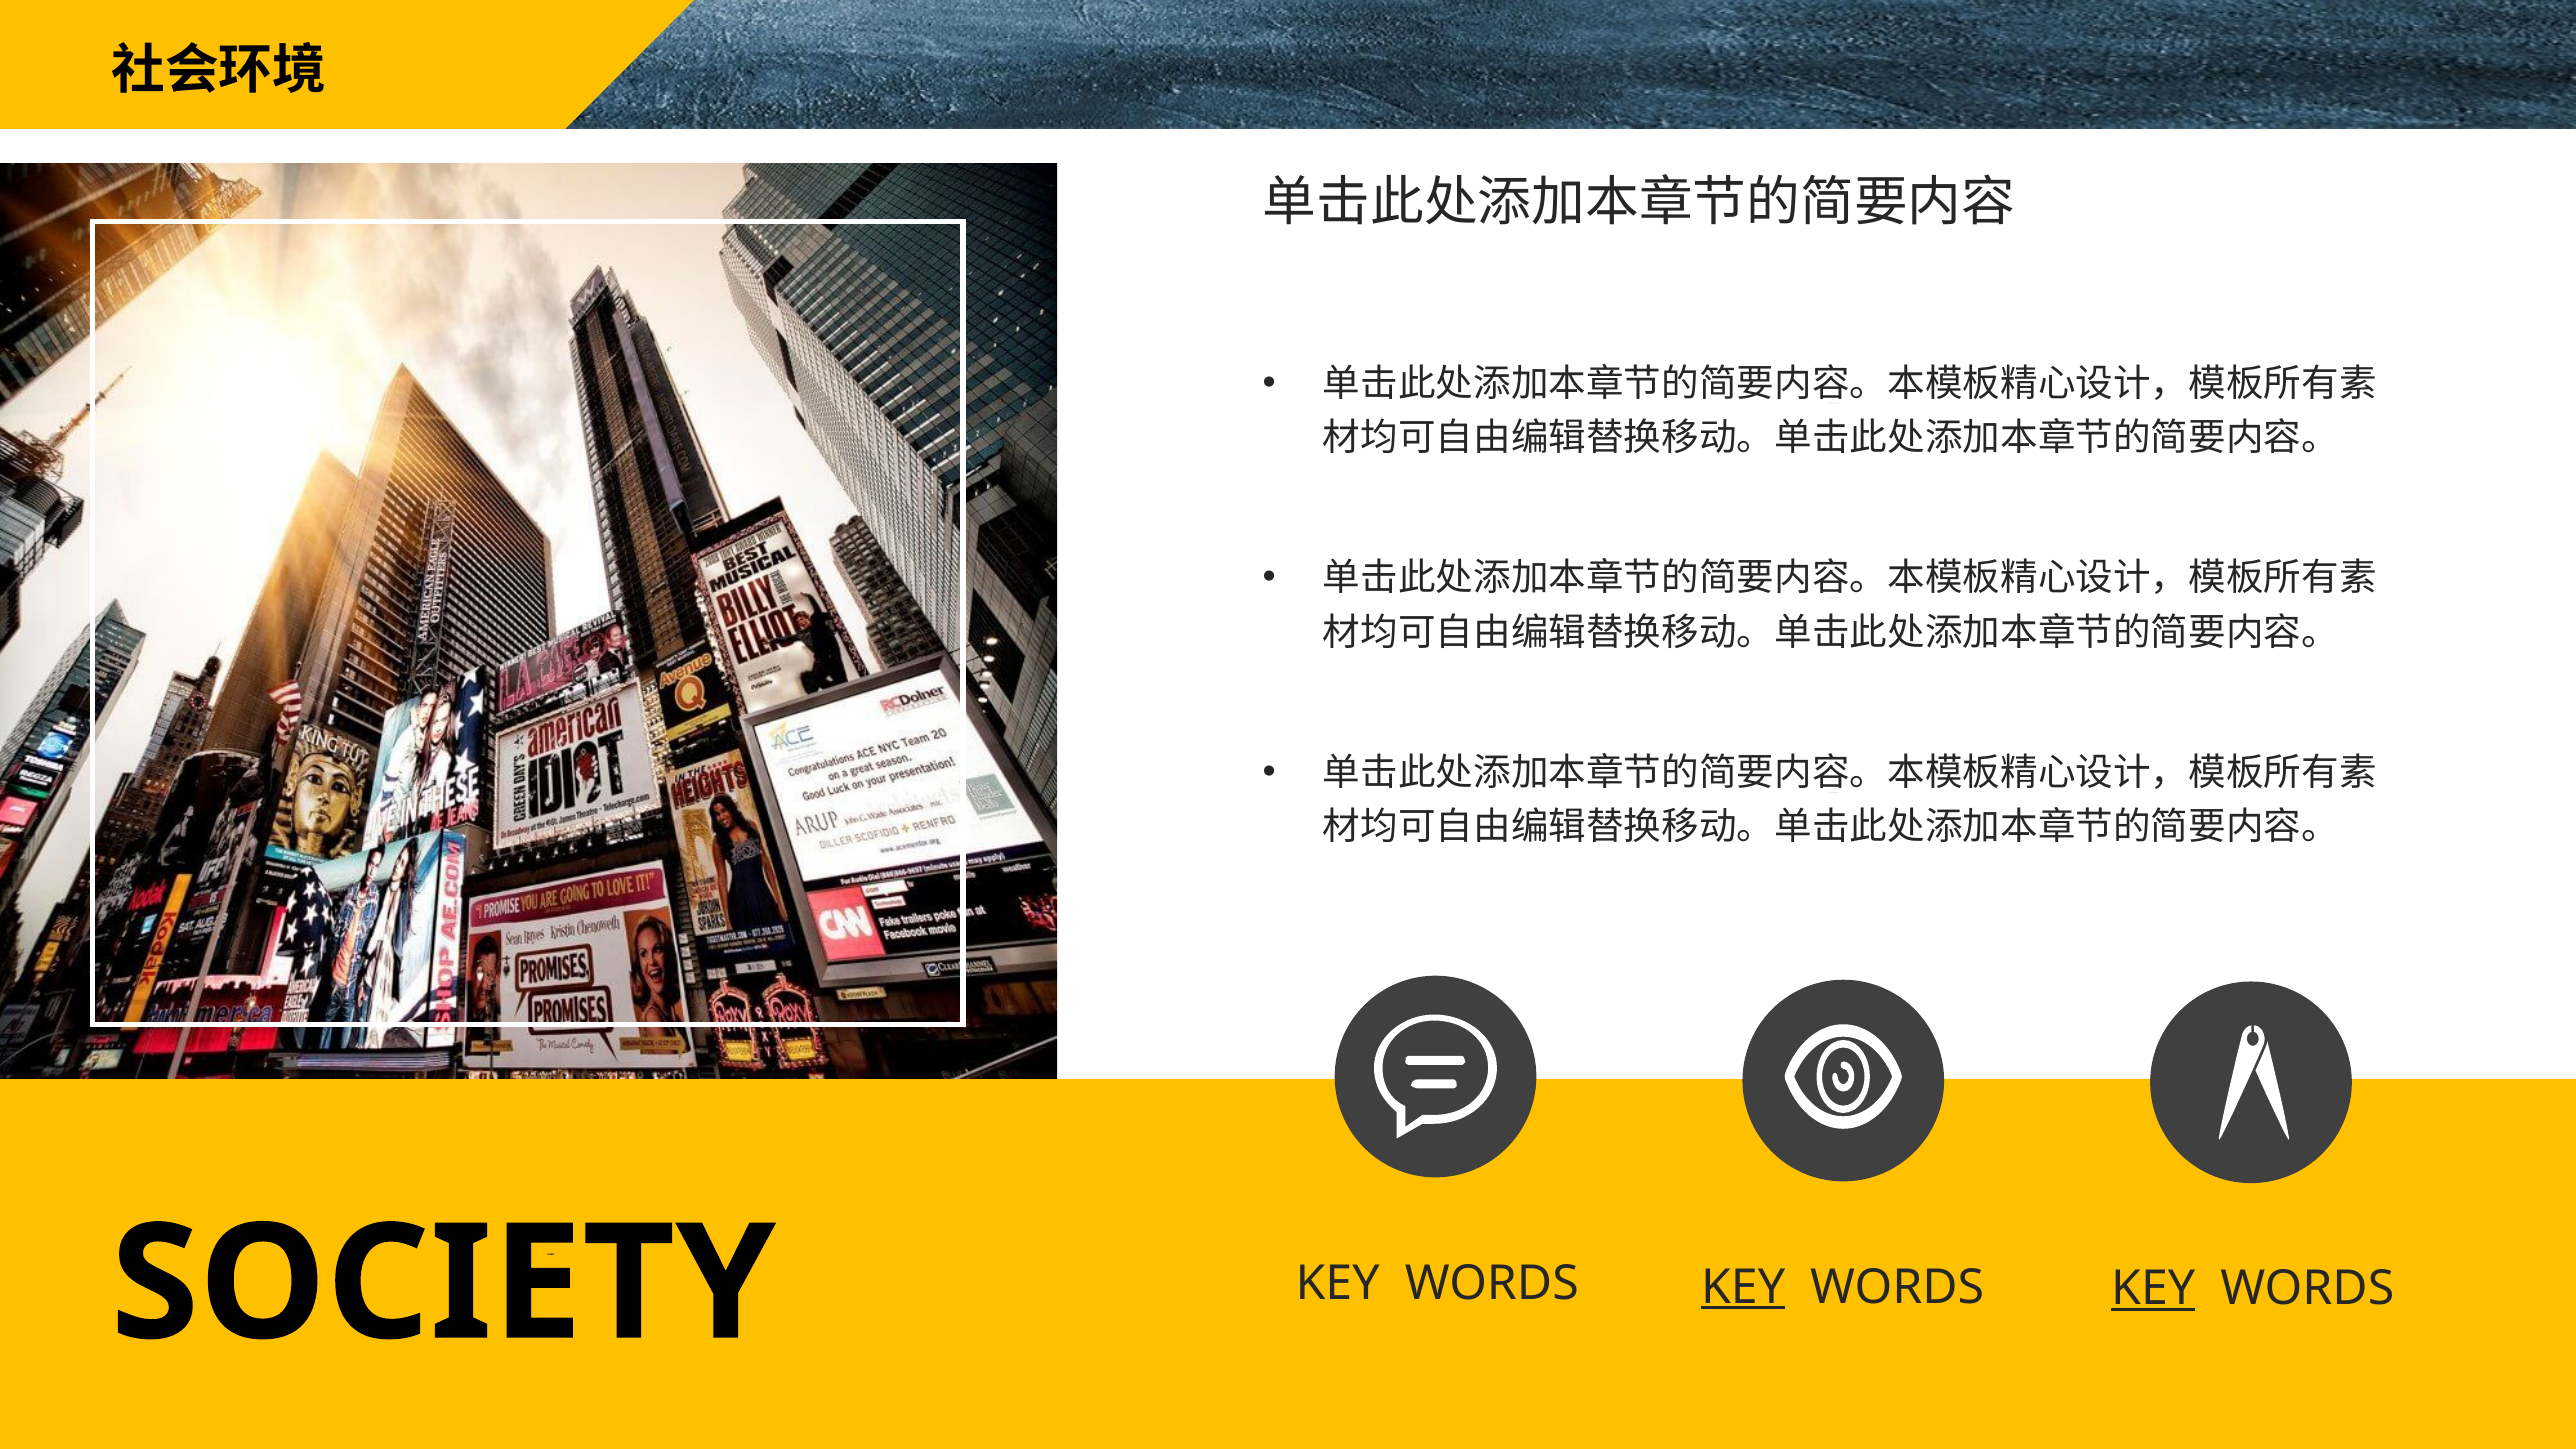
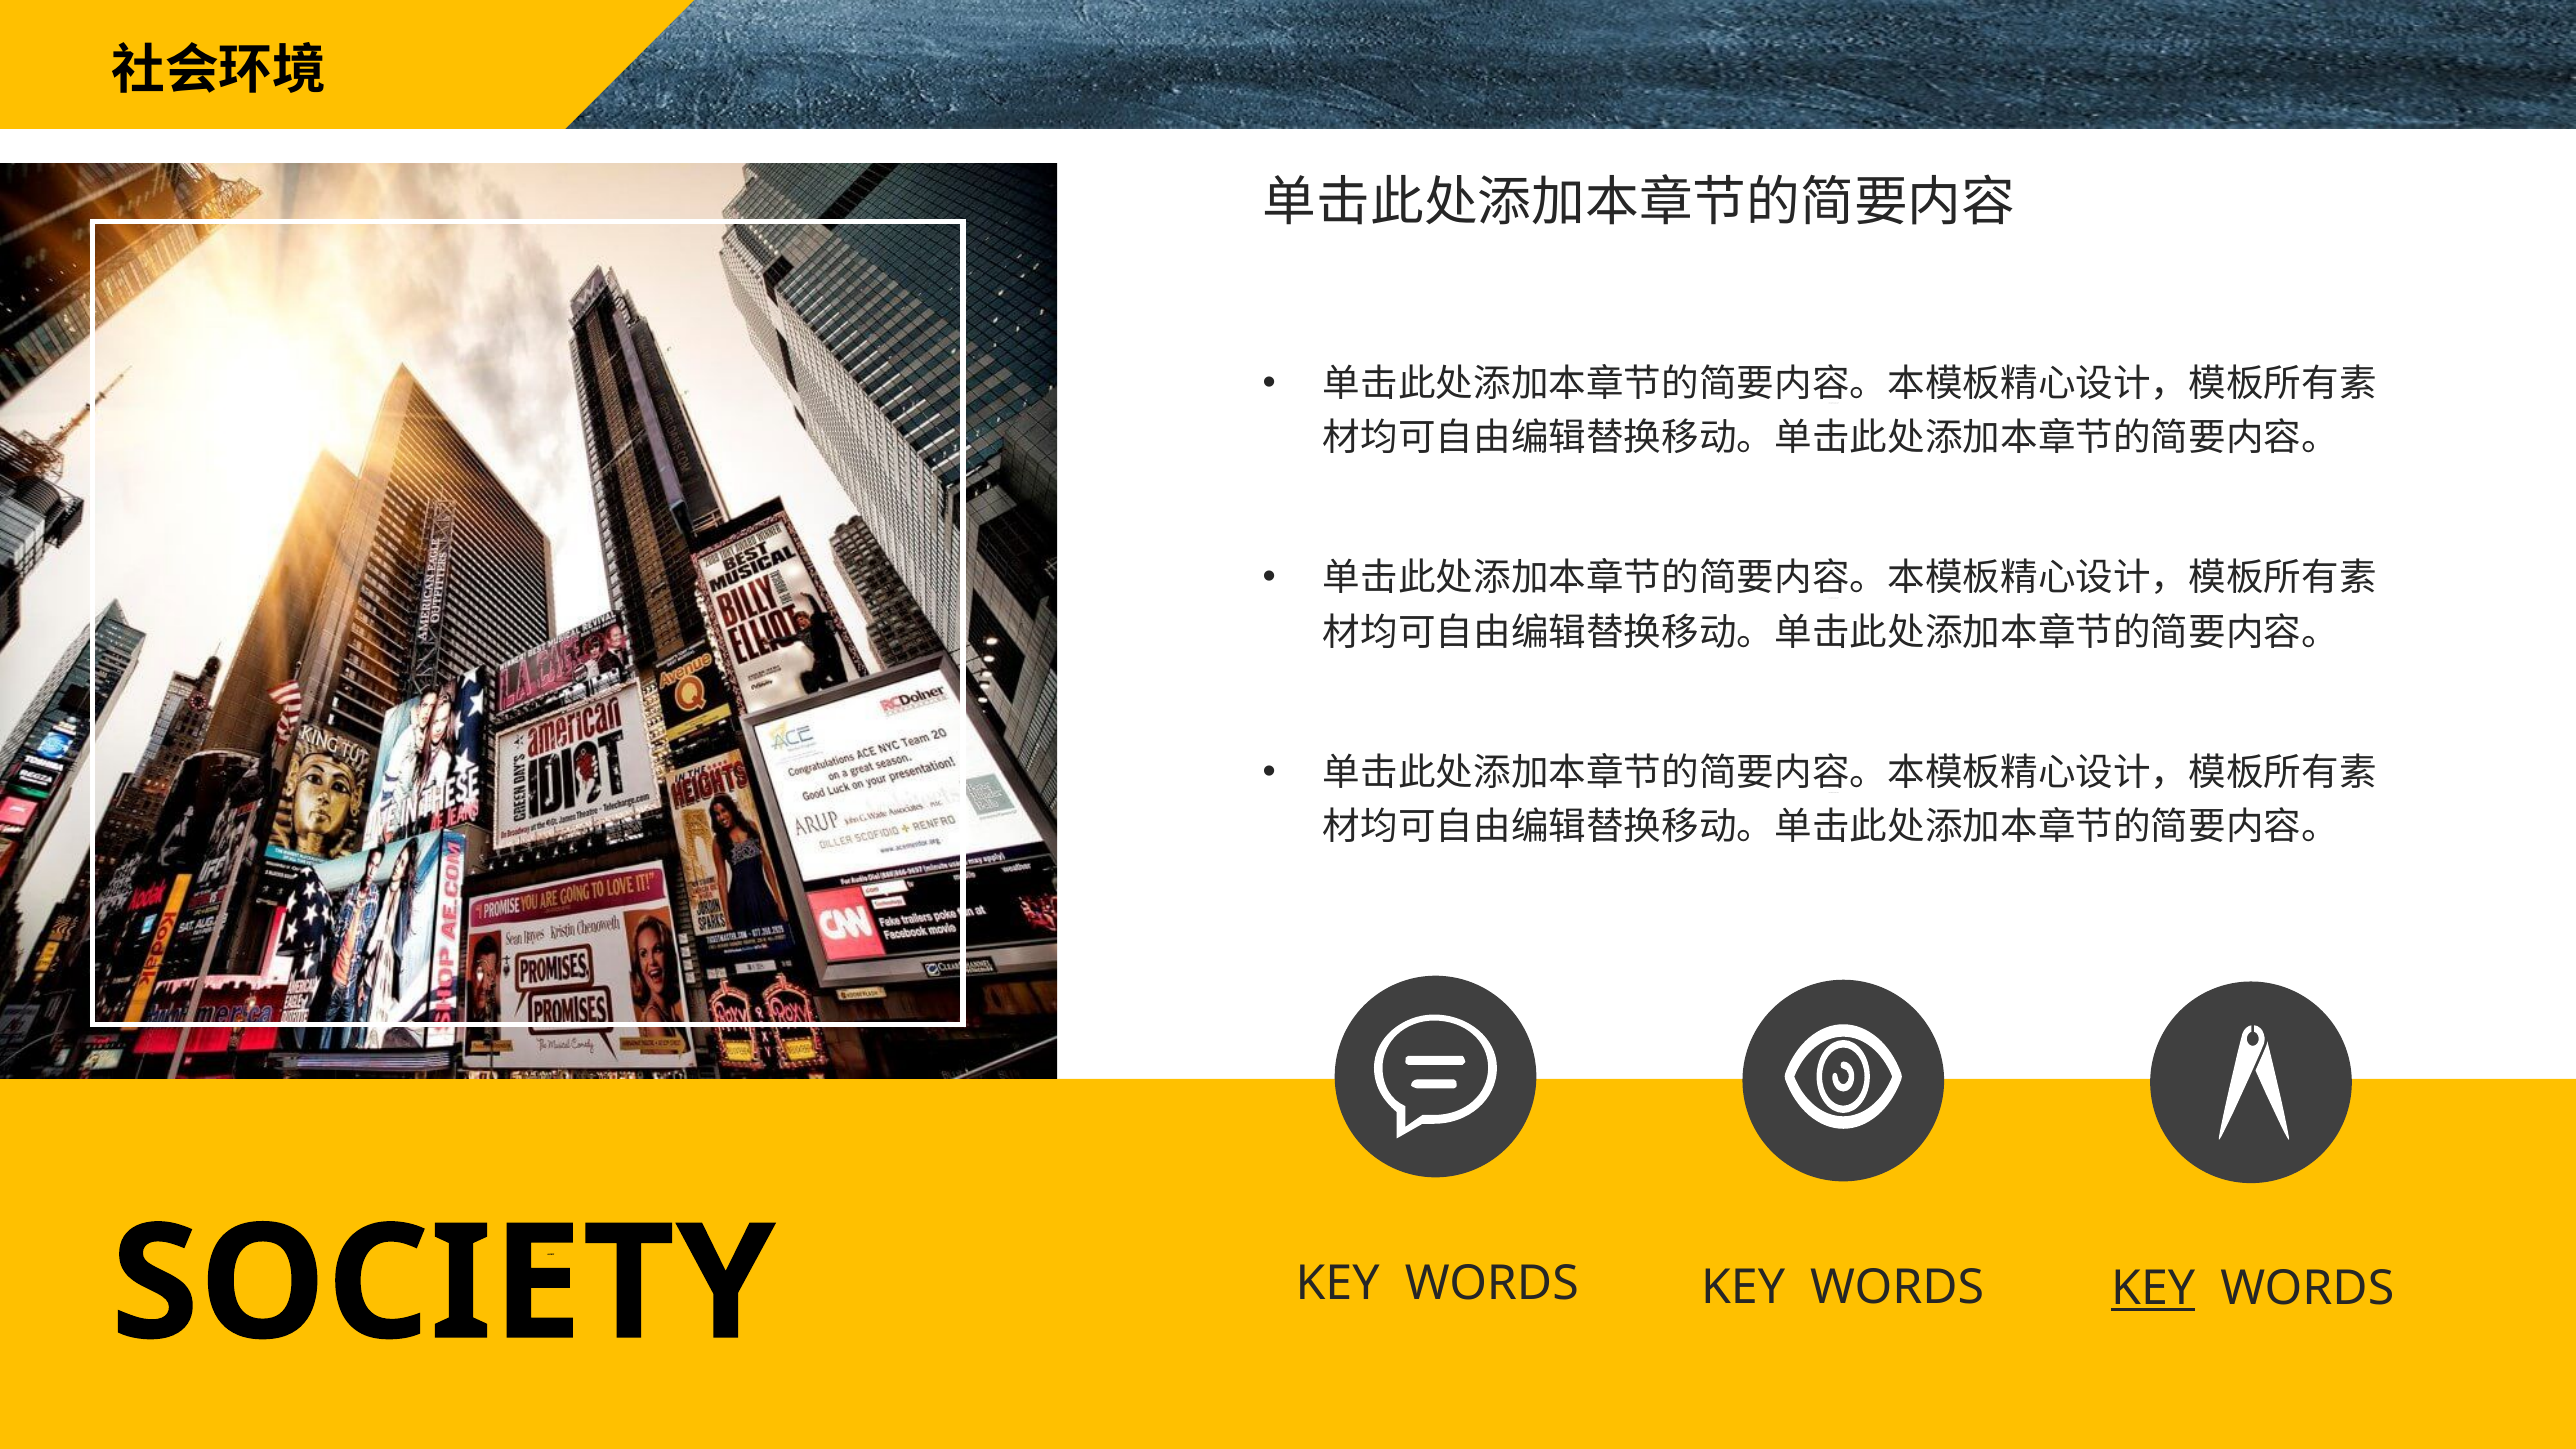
KEY at (1743, 1287) underline: present -> none
